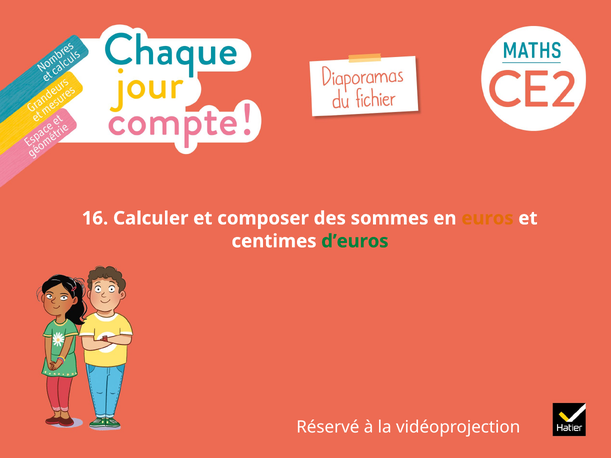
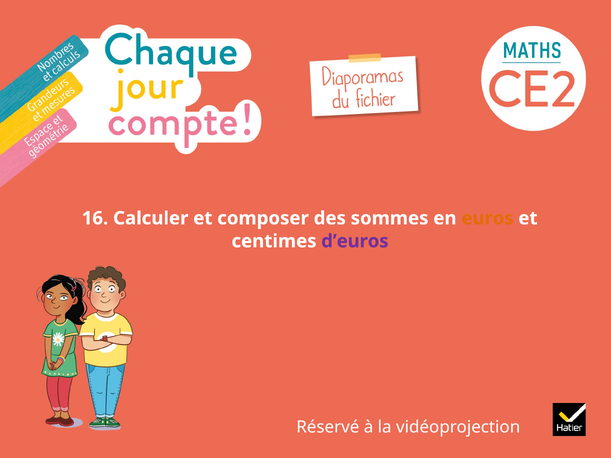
d’euros colour: green -> purple
